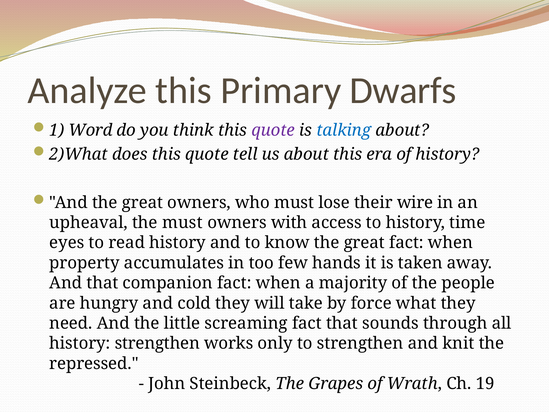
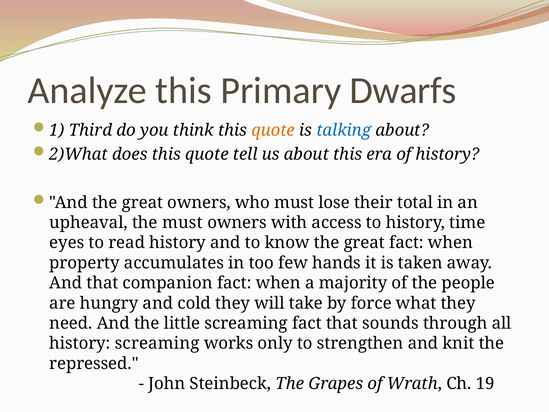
Word: Word -> Third
quote at (273, 130) colour: purple -> orange
wire: wire -> total
history strengthen: strengthen -> screaming
